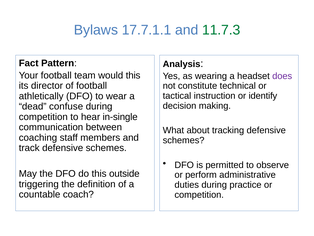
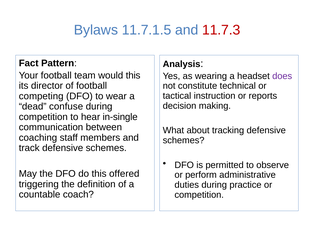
17.7.1.1: 17.7.1.1 -> 11.7.1.5
11.7.3 colour: green -> red
identify: identify -> reports
athletically: athletically -> competing
outside: outside -> offered
